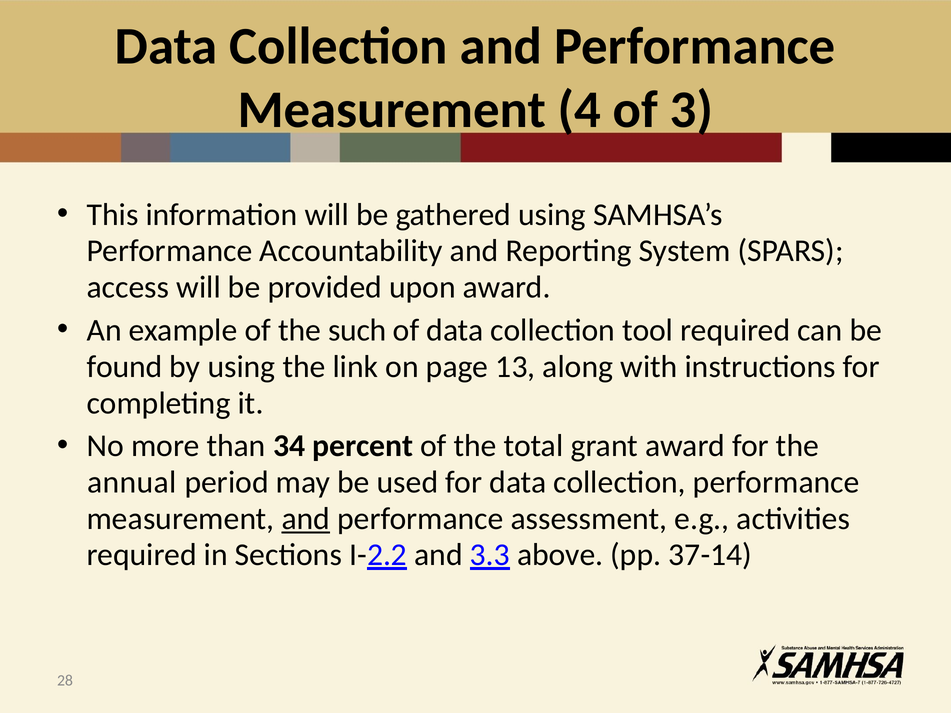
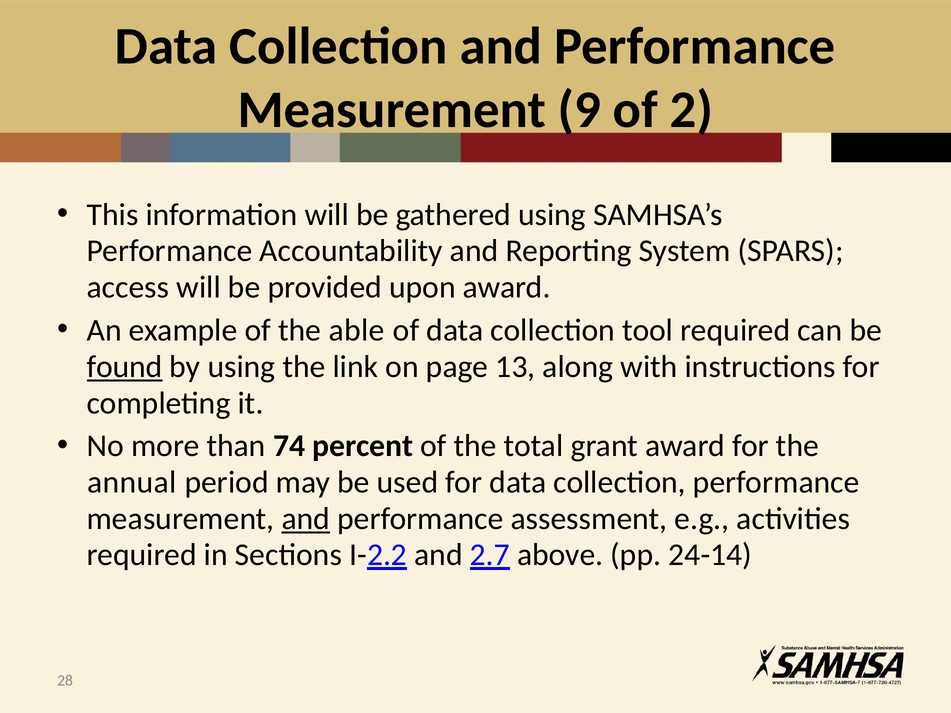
4: 4 -> 9
3: 3 -> 2
such: such -> able
found underline: none -> present
34: 34 -> 74
3.3: 3.3 -> 2.7
37-14: 37-14 -> 24-14
